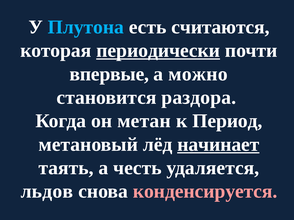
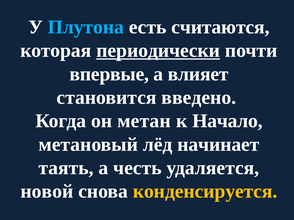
можно: можно -> влияет
раздора: раздора -> введено
Период: Период -> Начало
начинает underline: present -> none
льдов: льдов -> новой
конденсируется colour: pink -> yellow
